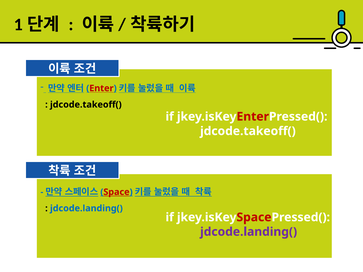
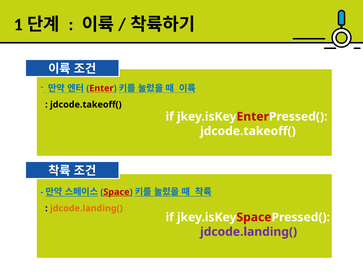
jdcode.landing( at (86, 209) colour: blue -> orange
